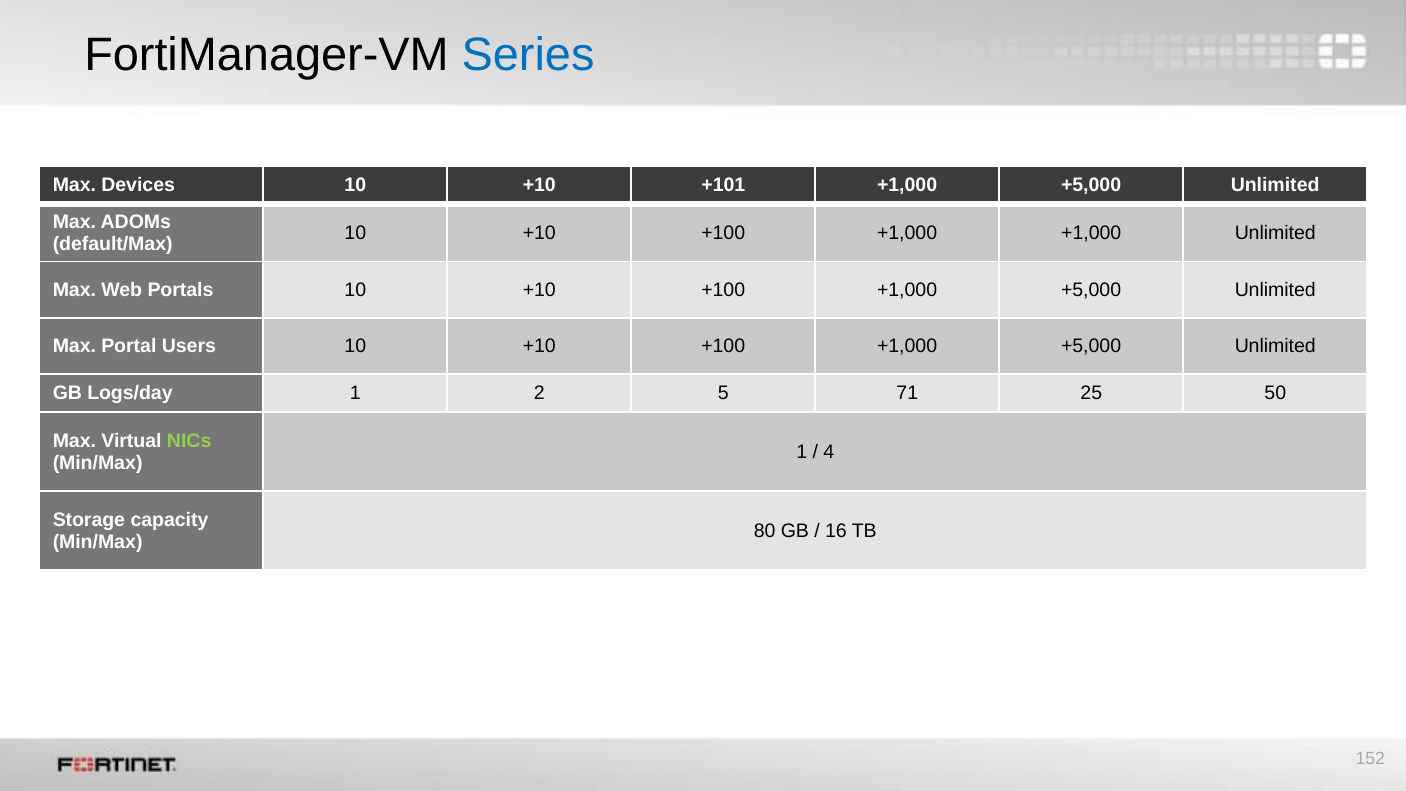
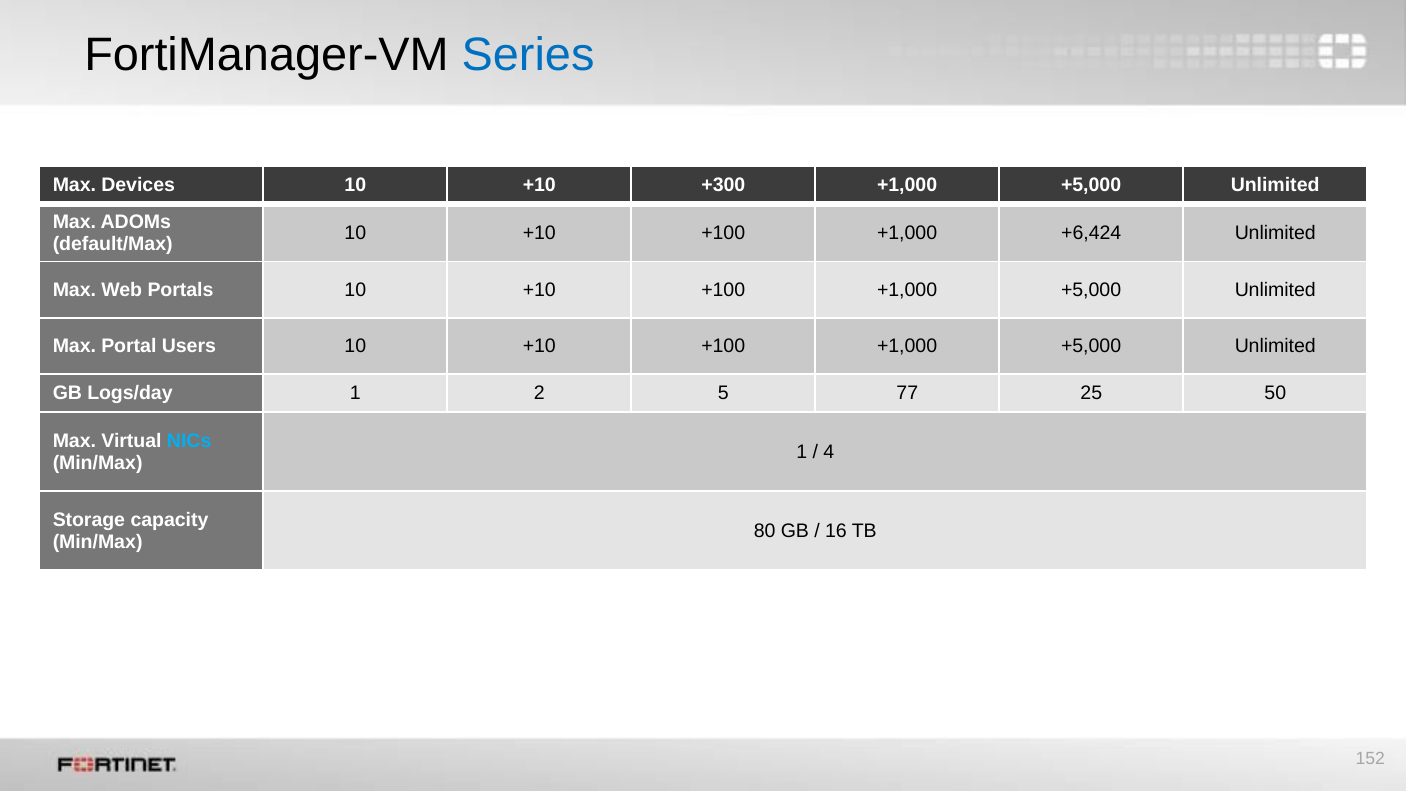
+101: +101 -> +300
+1,000 +1,000: +1,000 -> +6,424
71: 71 -> 77
NICs colour: light green -> light blue
